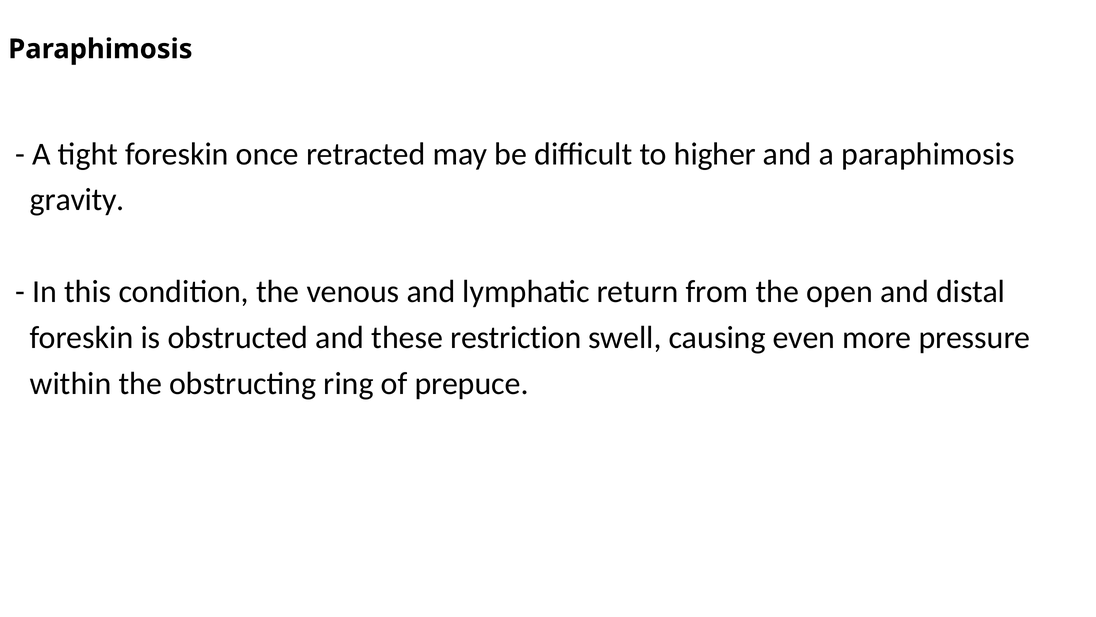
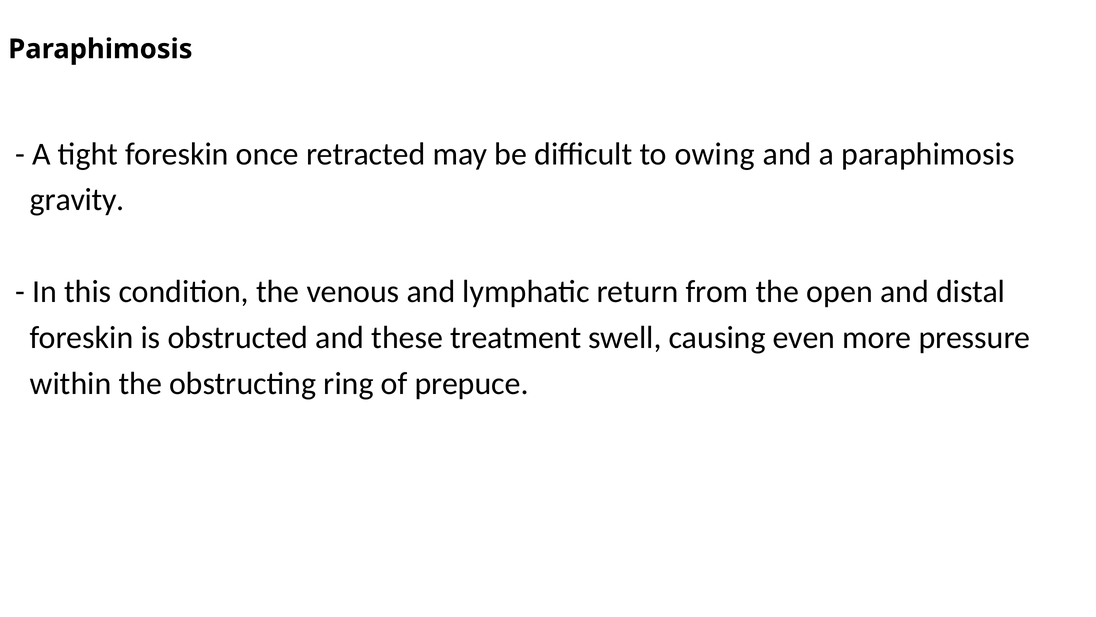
higher: higher -> owing
restriction: restriction -> treatment
